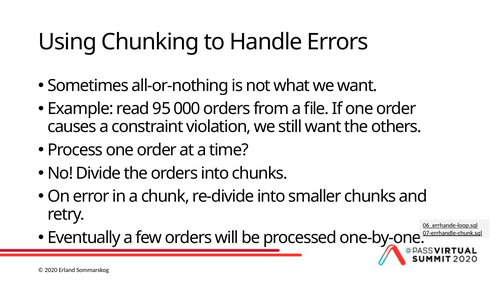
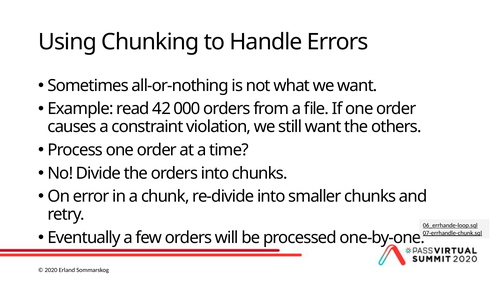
95: 95 -> 42
